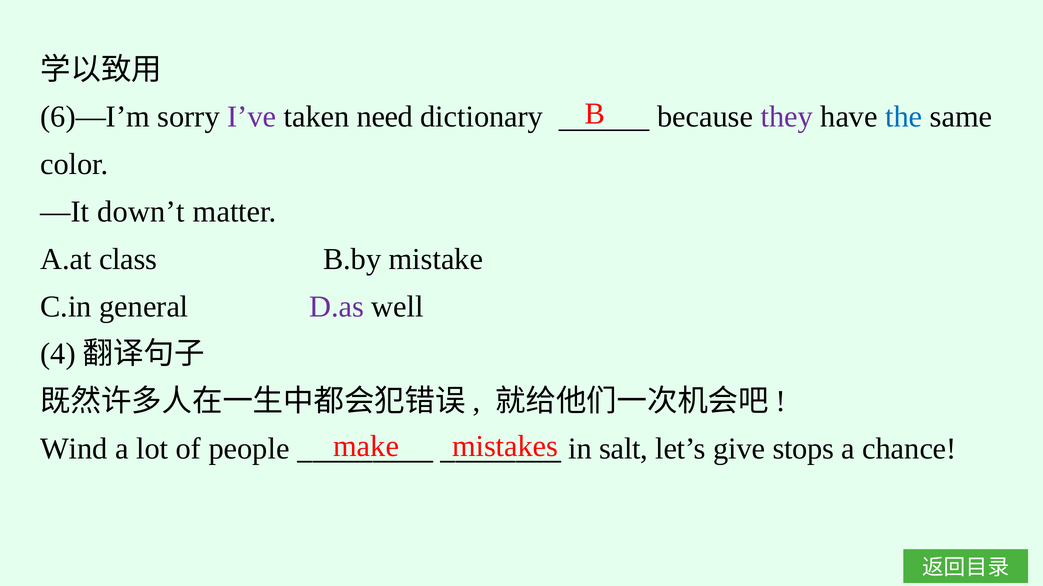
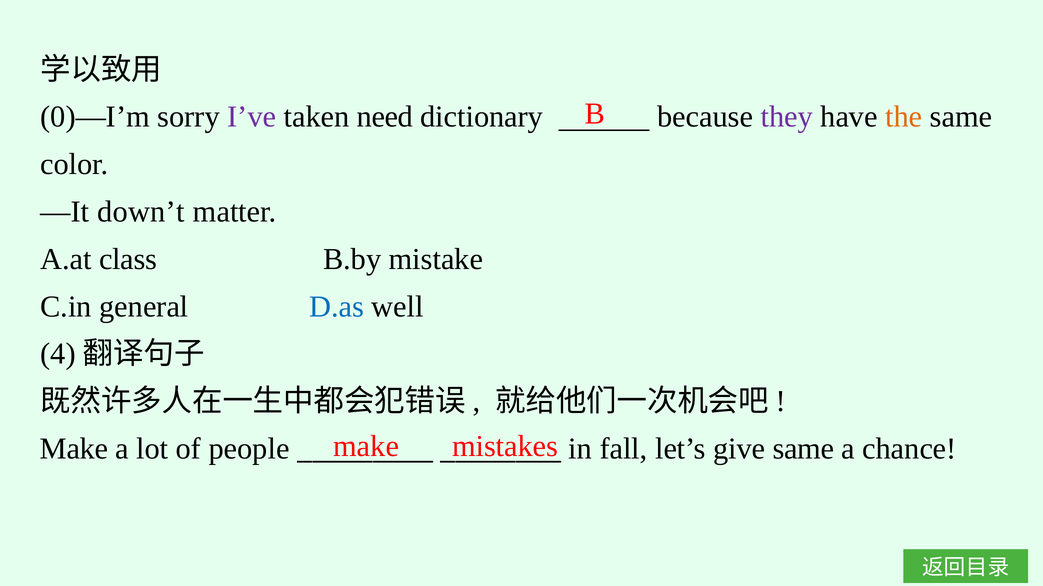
6)—I’m: 6)—I’m -> 0)—I’m
the colour: blue -> orange
D.as colour: purple -> blue
Wind at (74, 449): Wind -> Make
salt: salt -> fall
give stops: stops -> same
